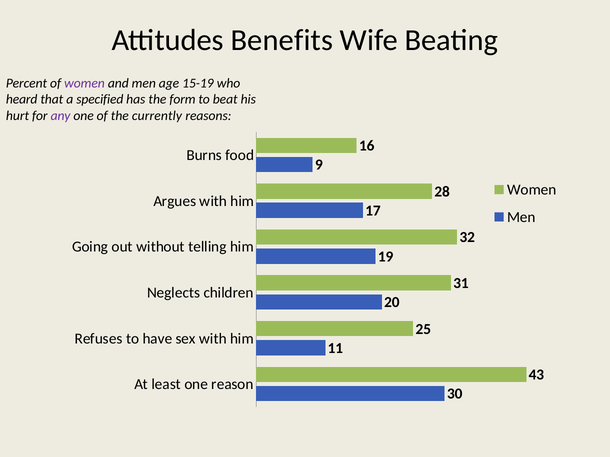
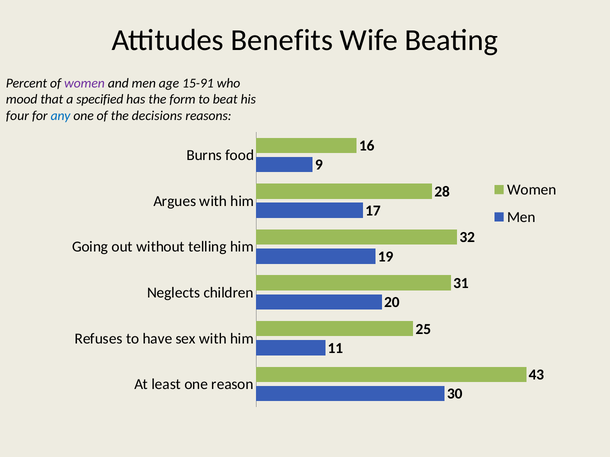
15-19: 15-19 -> 15-91
heard: heard -> mood
hurt: hurt -> four
any colour: purple -> blue
currently: currently -> decisions
